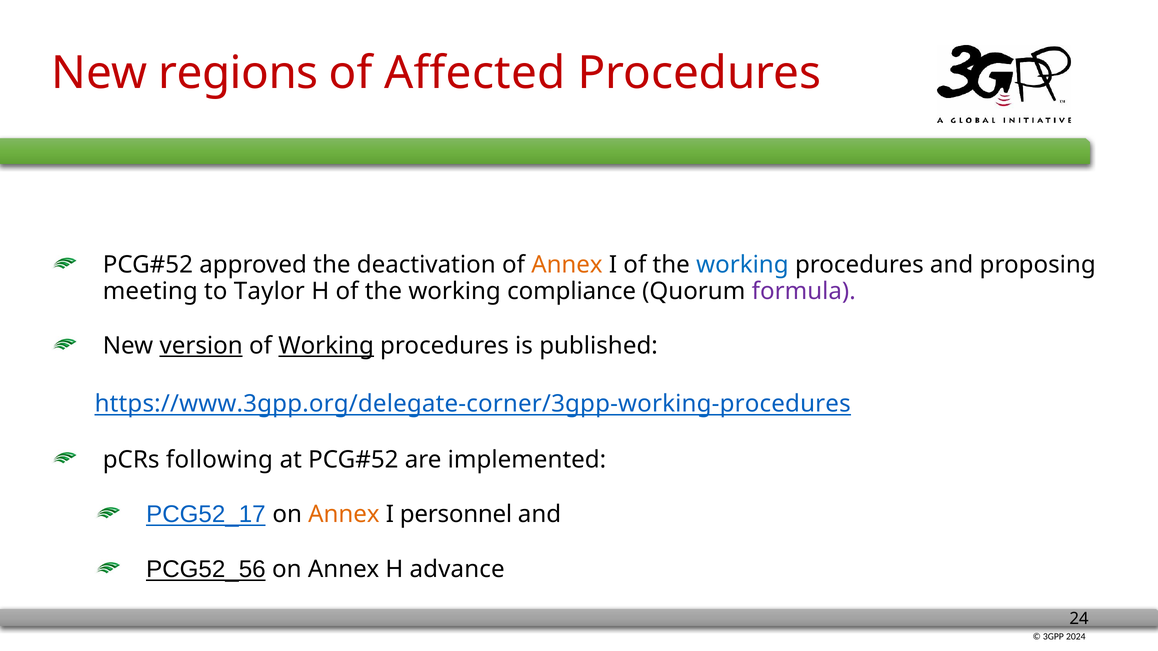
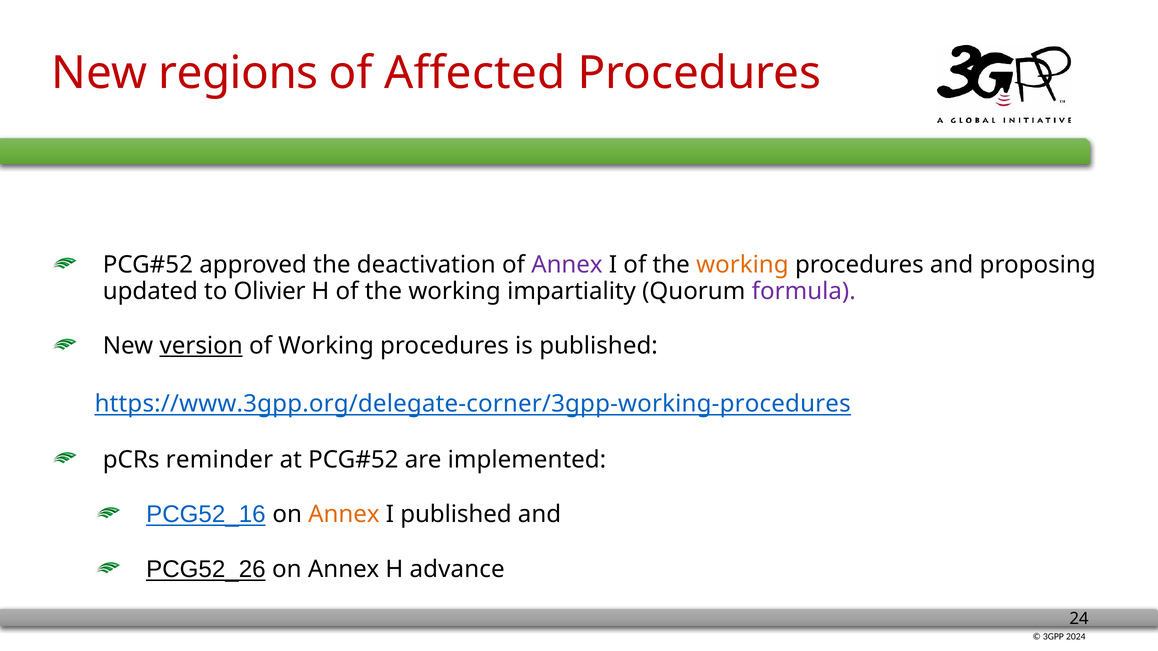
Annex at (567, 265) colour: orange -> purple
working at (742, 265) colour: blue -> orange
meeting: meeting -> updated
Taylor: Taylor -> Olivier
compliance: compliance -> impartiality
Working at (326, 346) underline: present -> none
following: following -> reminder
PCG52_17: PCG52_17 -> PCG52_16
I personnel: personnel -> published
PCG52_56: PCG52_56 -> PCG52_26
